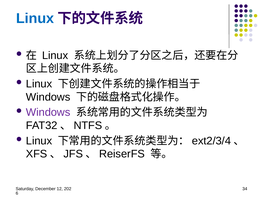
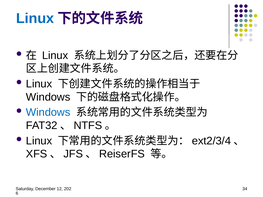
Windows at (48, 112) colour: purple -> blue
